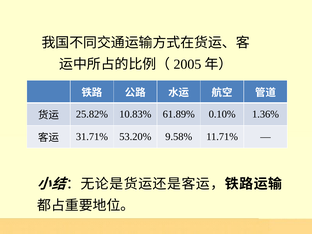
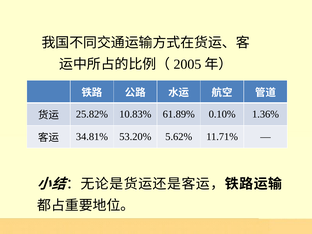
31.71%: 31.71% -> 34.81%
9.58%: 9.58% -> 5.62%
